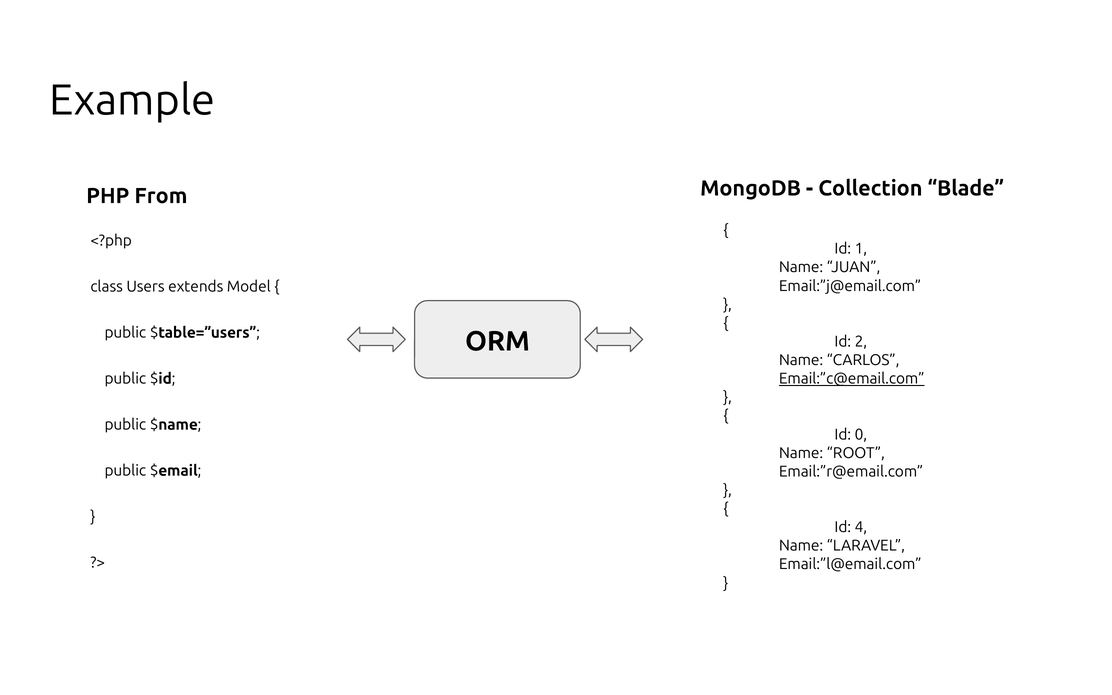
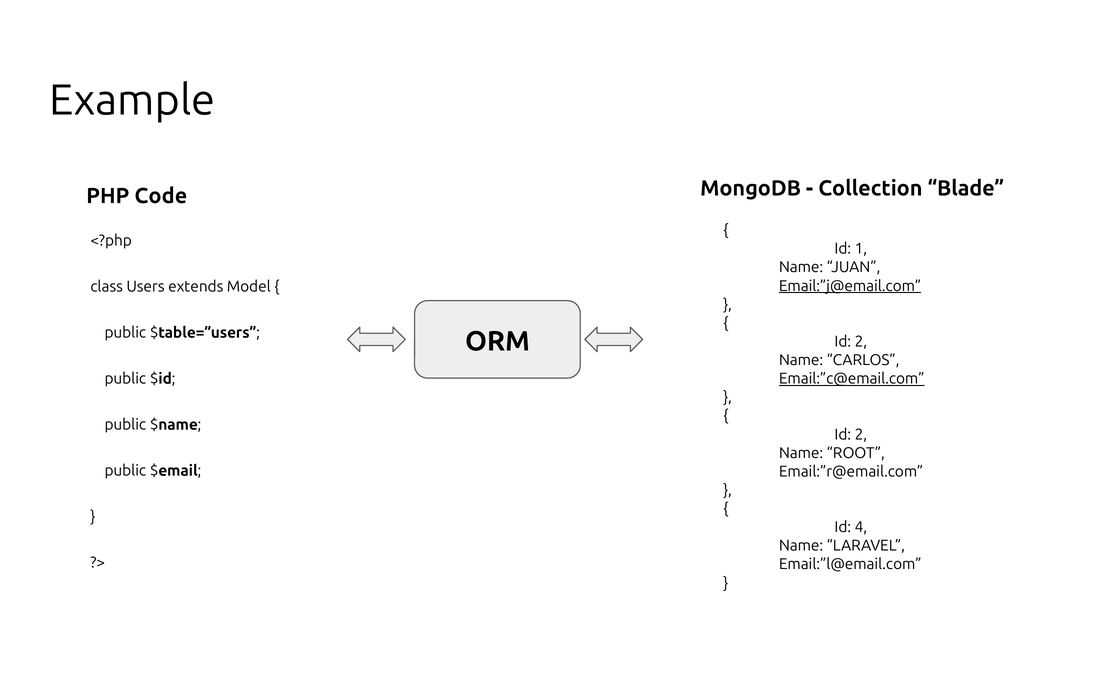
From: From -> Code
Email:”j@email.com underline: none -> present
0 at (861, 434): 0 -> 2
